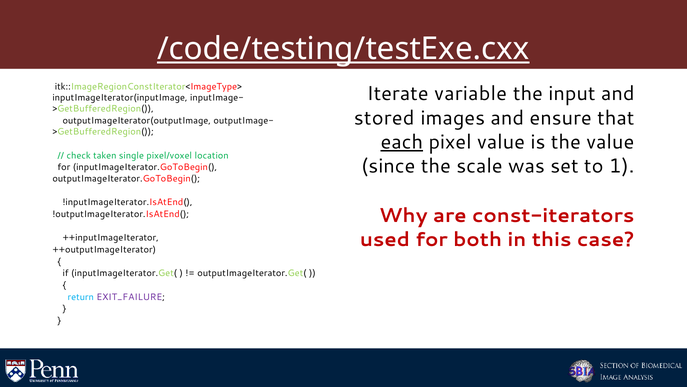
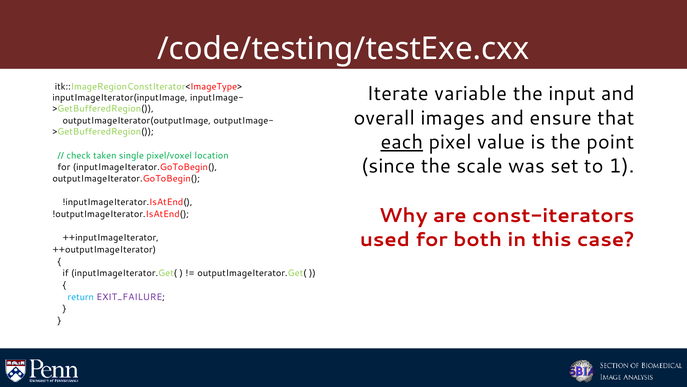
/code/testing/testExe.cxx underline: present -> none
stored: stored -> overall
the value: value -> point
